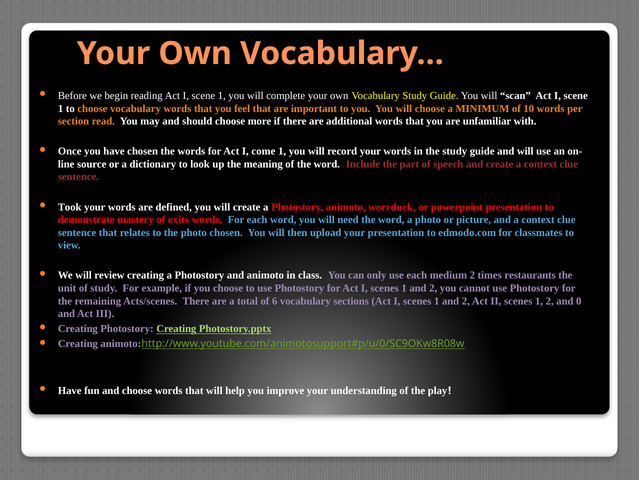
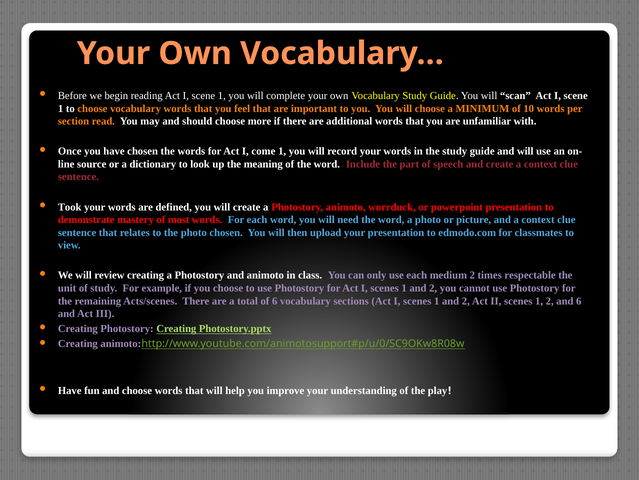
exits: exits -> most
restaurants: restaurants -> respectable
and 0: 0 -> 6
